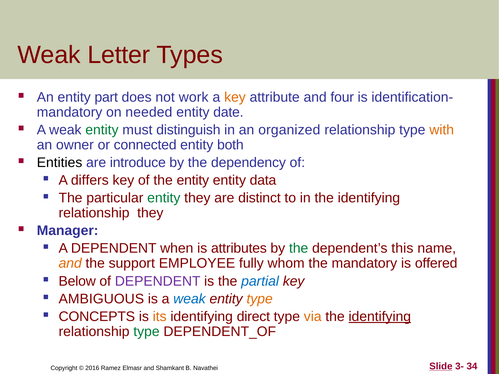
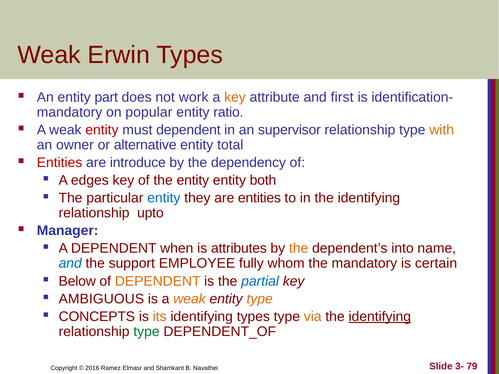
Letter: Letter -> Erwin
four: four -> first
needed: needed -> popular
date: date -> ratio
entity at (102, 130) colour: green -> red
must distinguish: distinguish -> dependent
organized: organized -> supervisor
connected: connected -> alternative
both: both -> total
Entities at (60, 163) colour: black -> red
differs: differs -> edges
data: data -> both
entity at (164, 198) colour: green -> blue
are distinct: distinct -> entities
relationship they: they -> upto
the at (299, 249) colour: green -> orange
this: this -> into
and at (70, 264) colour: orange -> blue
offered: offered -> certain
DEPENDENT at (158, 281) colour: purple -> orange
weak at (189, 299) colour: blue -> orange
identifying direct: direct -> types
Slide underline: present -> none
34: 34 -> 79
